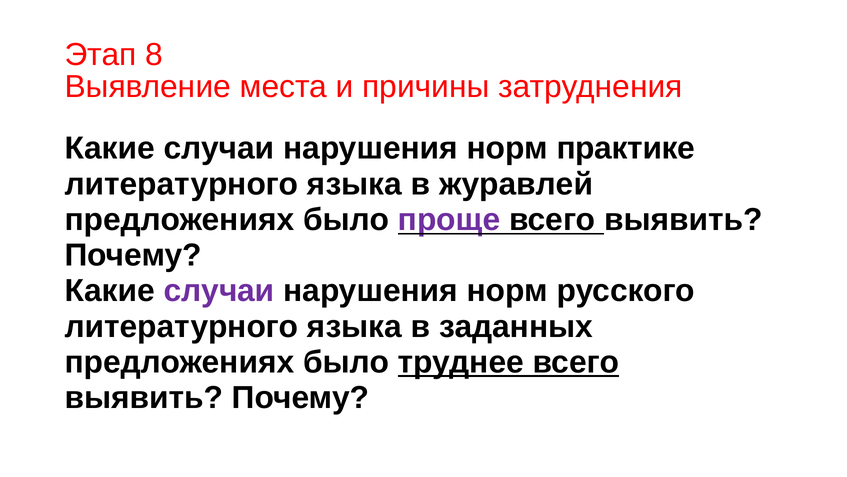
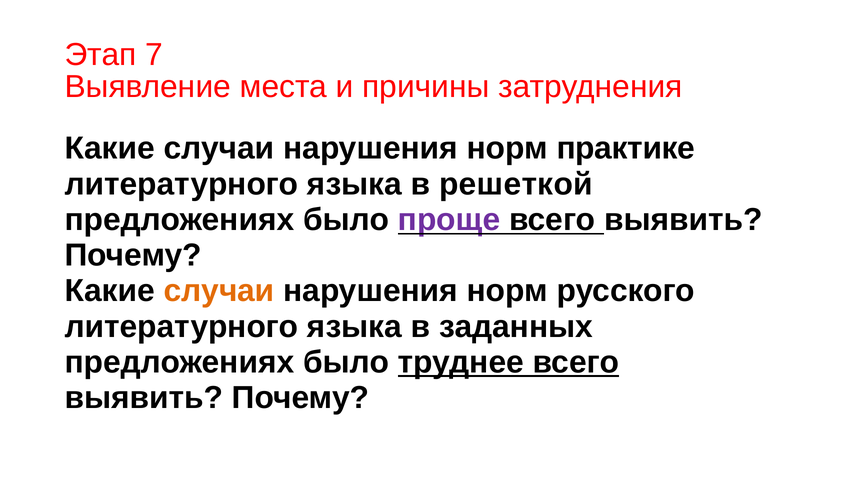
8: 8 -> 7
журавлей: журавлей -> решеткой
случаи at (219, 291) colour: purple -> orange
